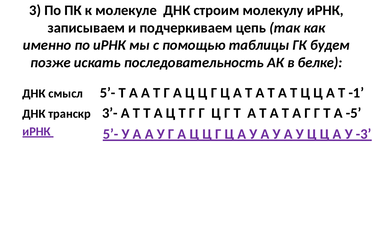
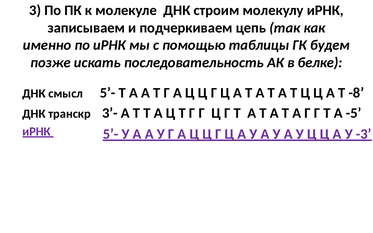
-1: -1 -> -8
